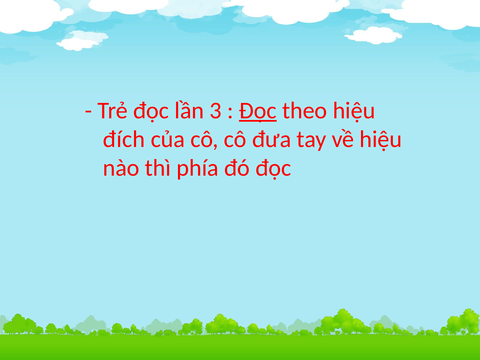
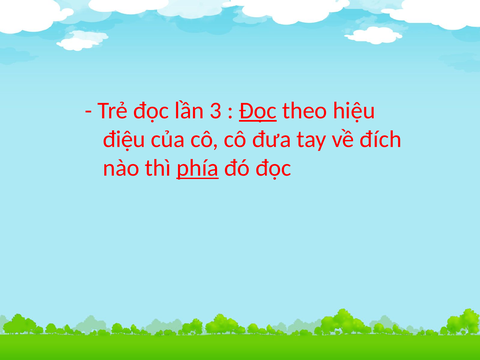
đích: đích -> điệu
về hiệu: hiệu -> đích
phía underline: none -> present
